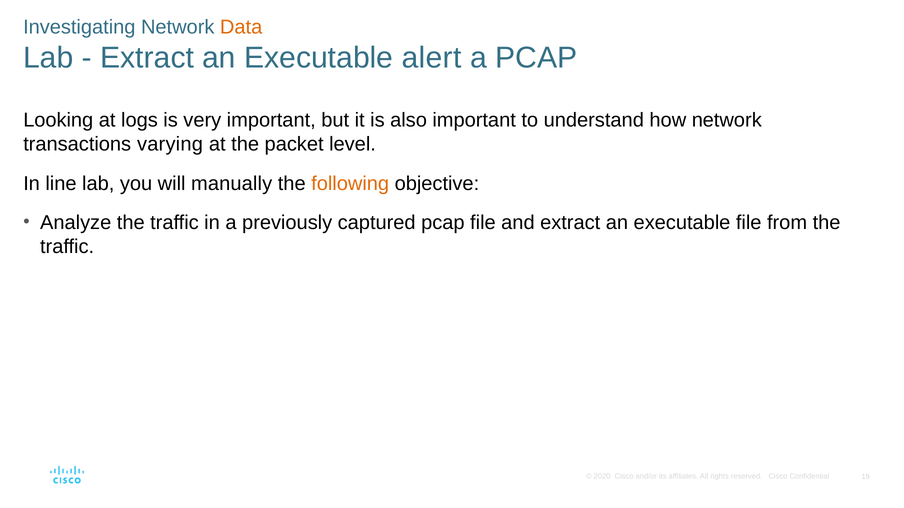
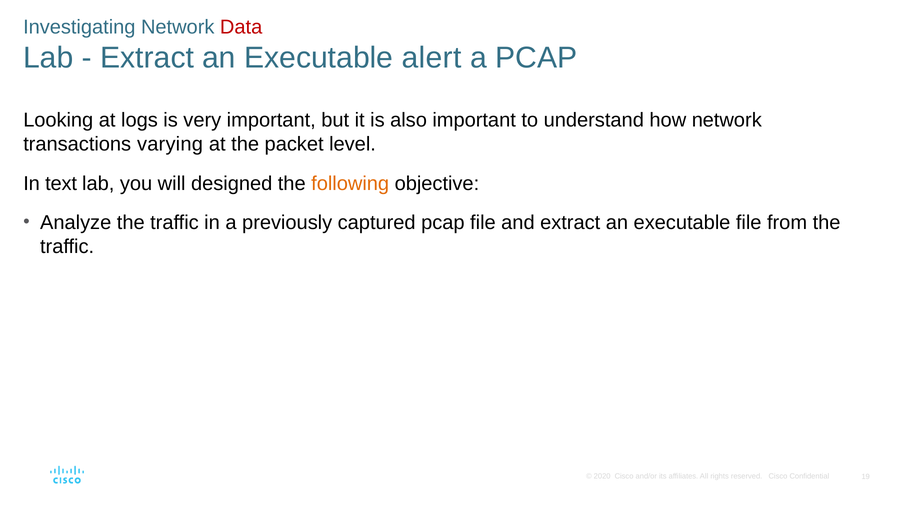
Data colour: orange -> red
line: line -> text
manually: manually -> designed
